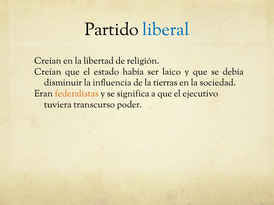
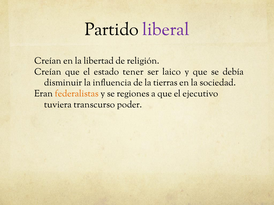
liberal colour: blue -> purple
había: había -> tener
significa: significa -> regiones
